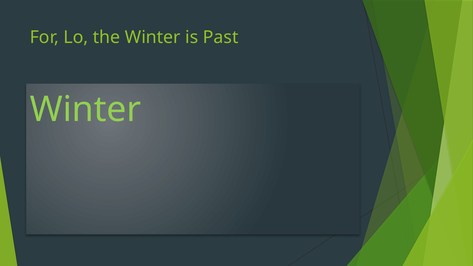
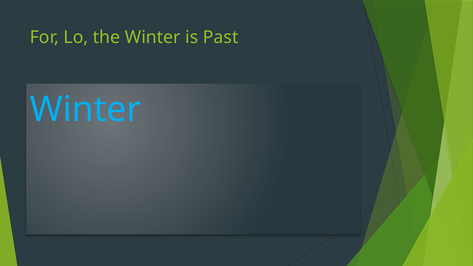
Winter at (86, 109) colour: light green -> light blue
